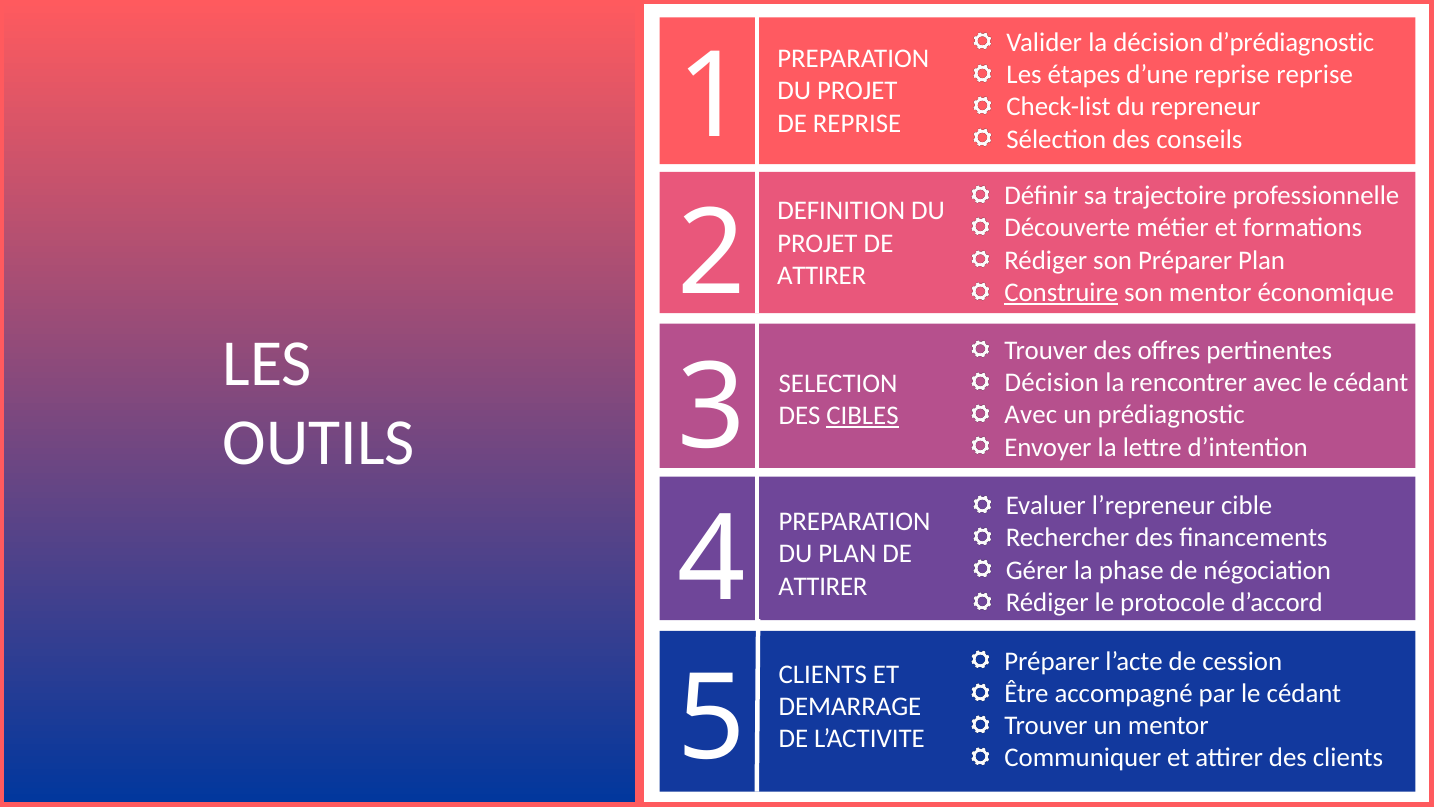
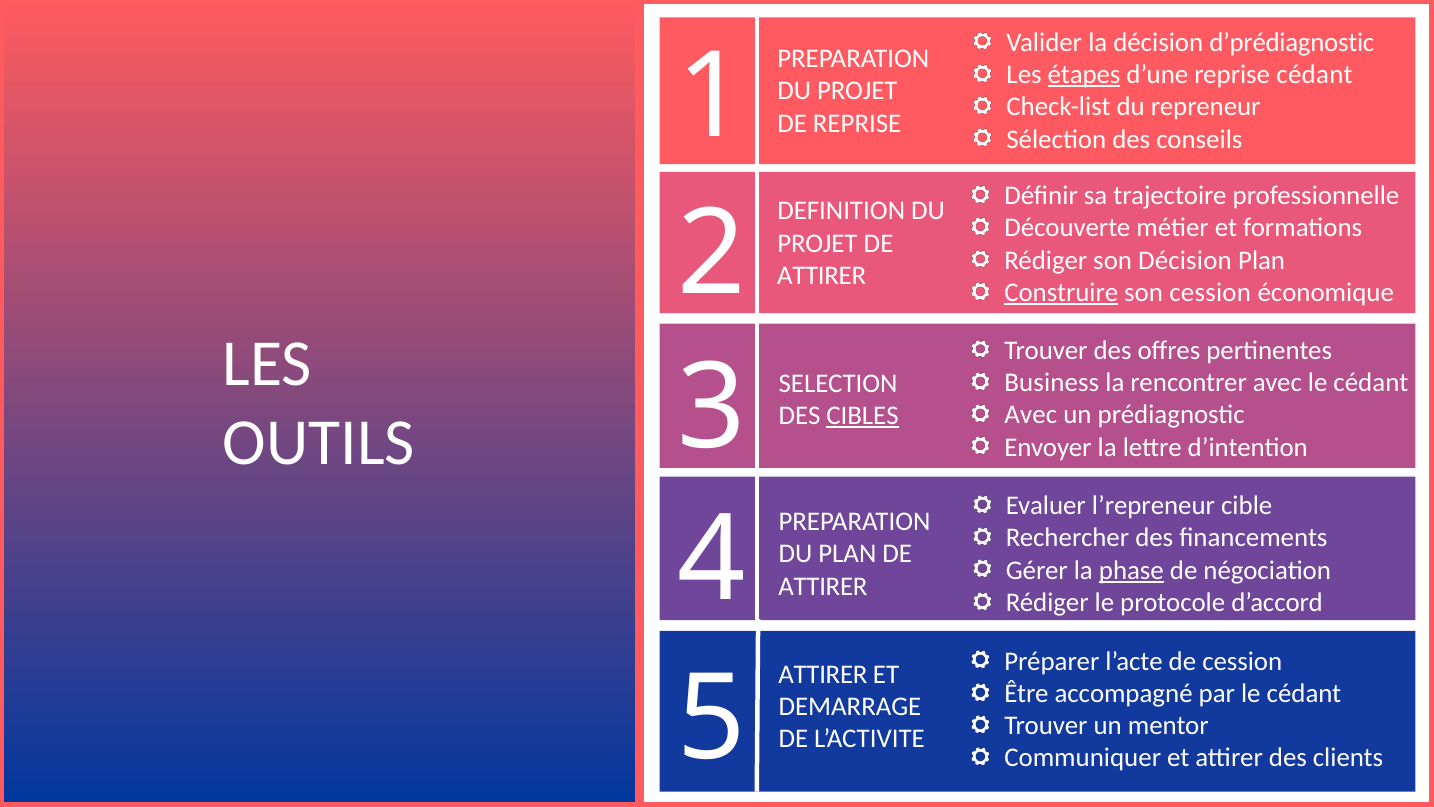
étapes underline: none -> present
reprise reprise: reprise -> cédant
son Préparer: Préparer -> Décision
son mentor: mentor -> cession
Décision at (1052, 382): Décision -> Business
phase underline: none -> present
CLIENTS at (823, 674): CLIENTS -> ATTIRER
